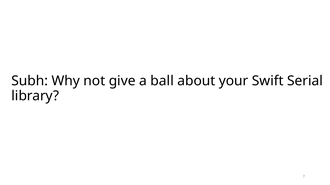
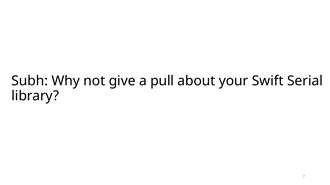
ball: ball -> pull
